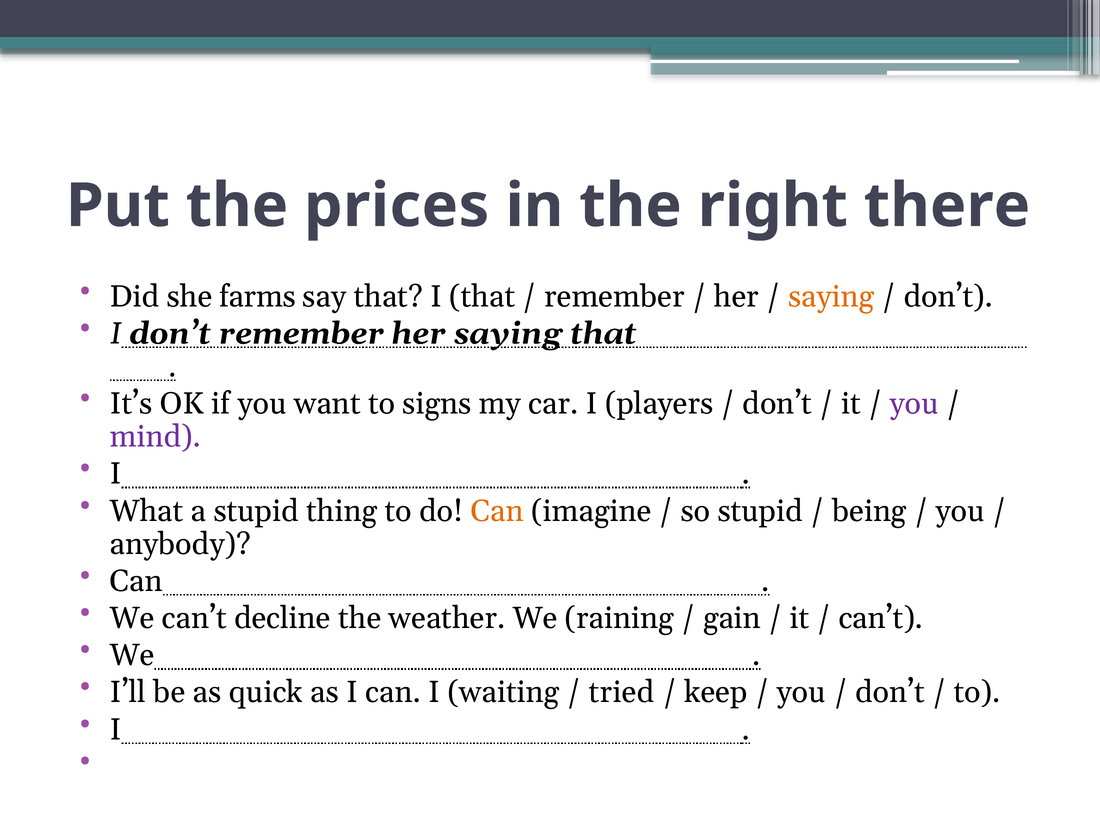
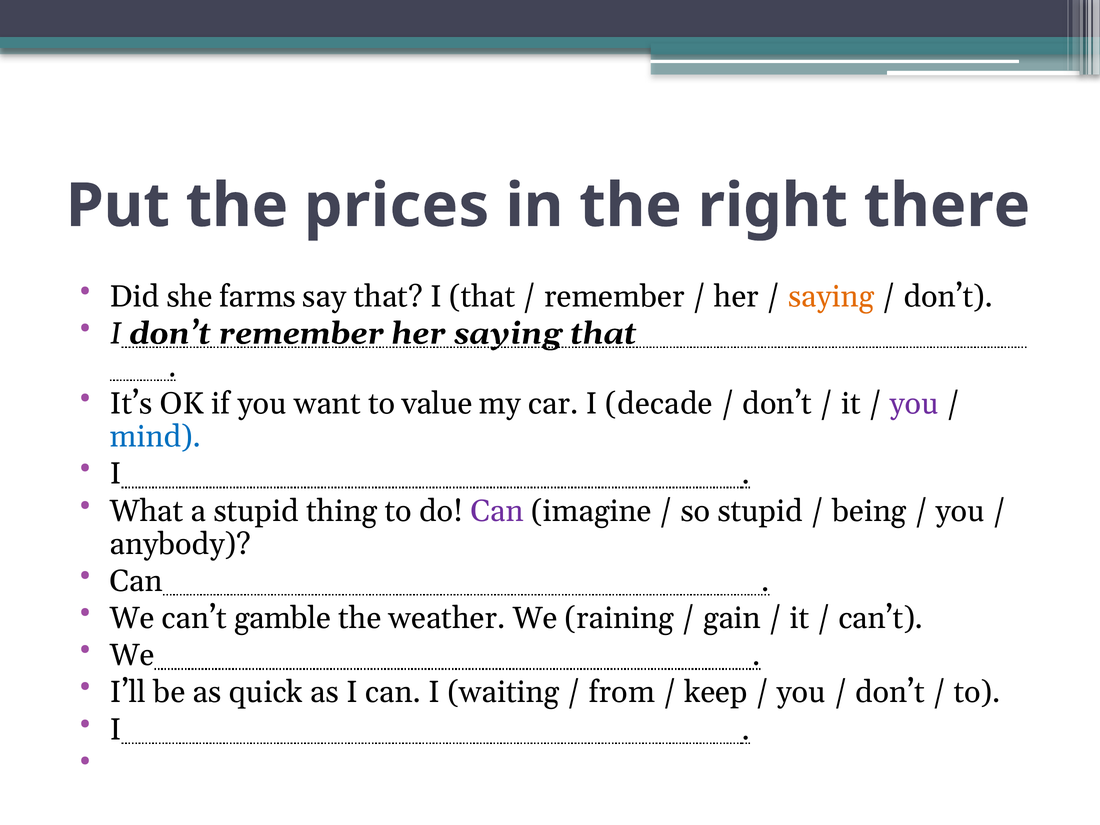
signs: signs -> value
players: players -> decade
mind colour: purple -> blue
Can at (497, 511) colour: orange -> purple
decline: decline -> gamble
tried: tried -> from
